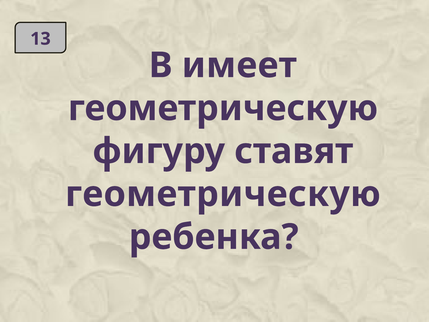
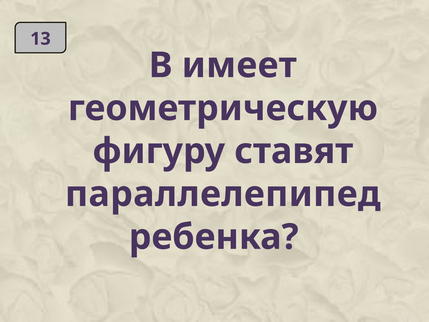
геометрическую at (223, 194): геометрическую -> параллелепипед
